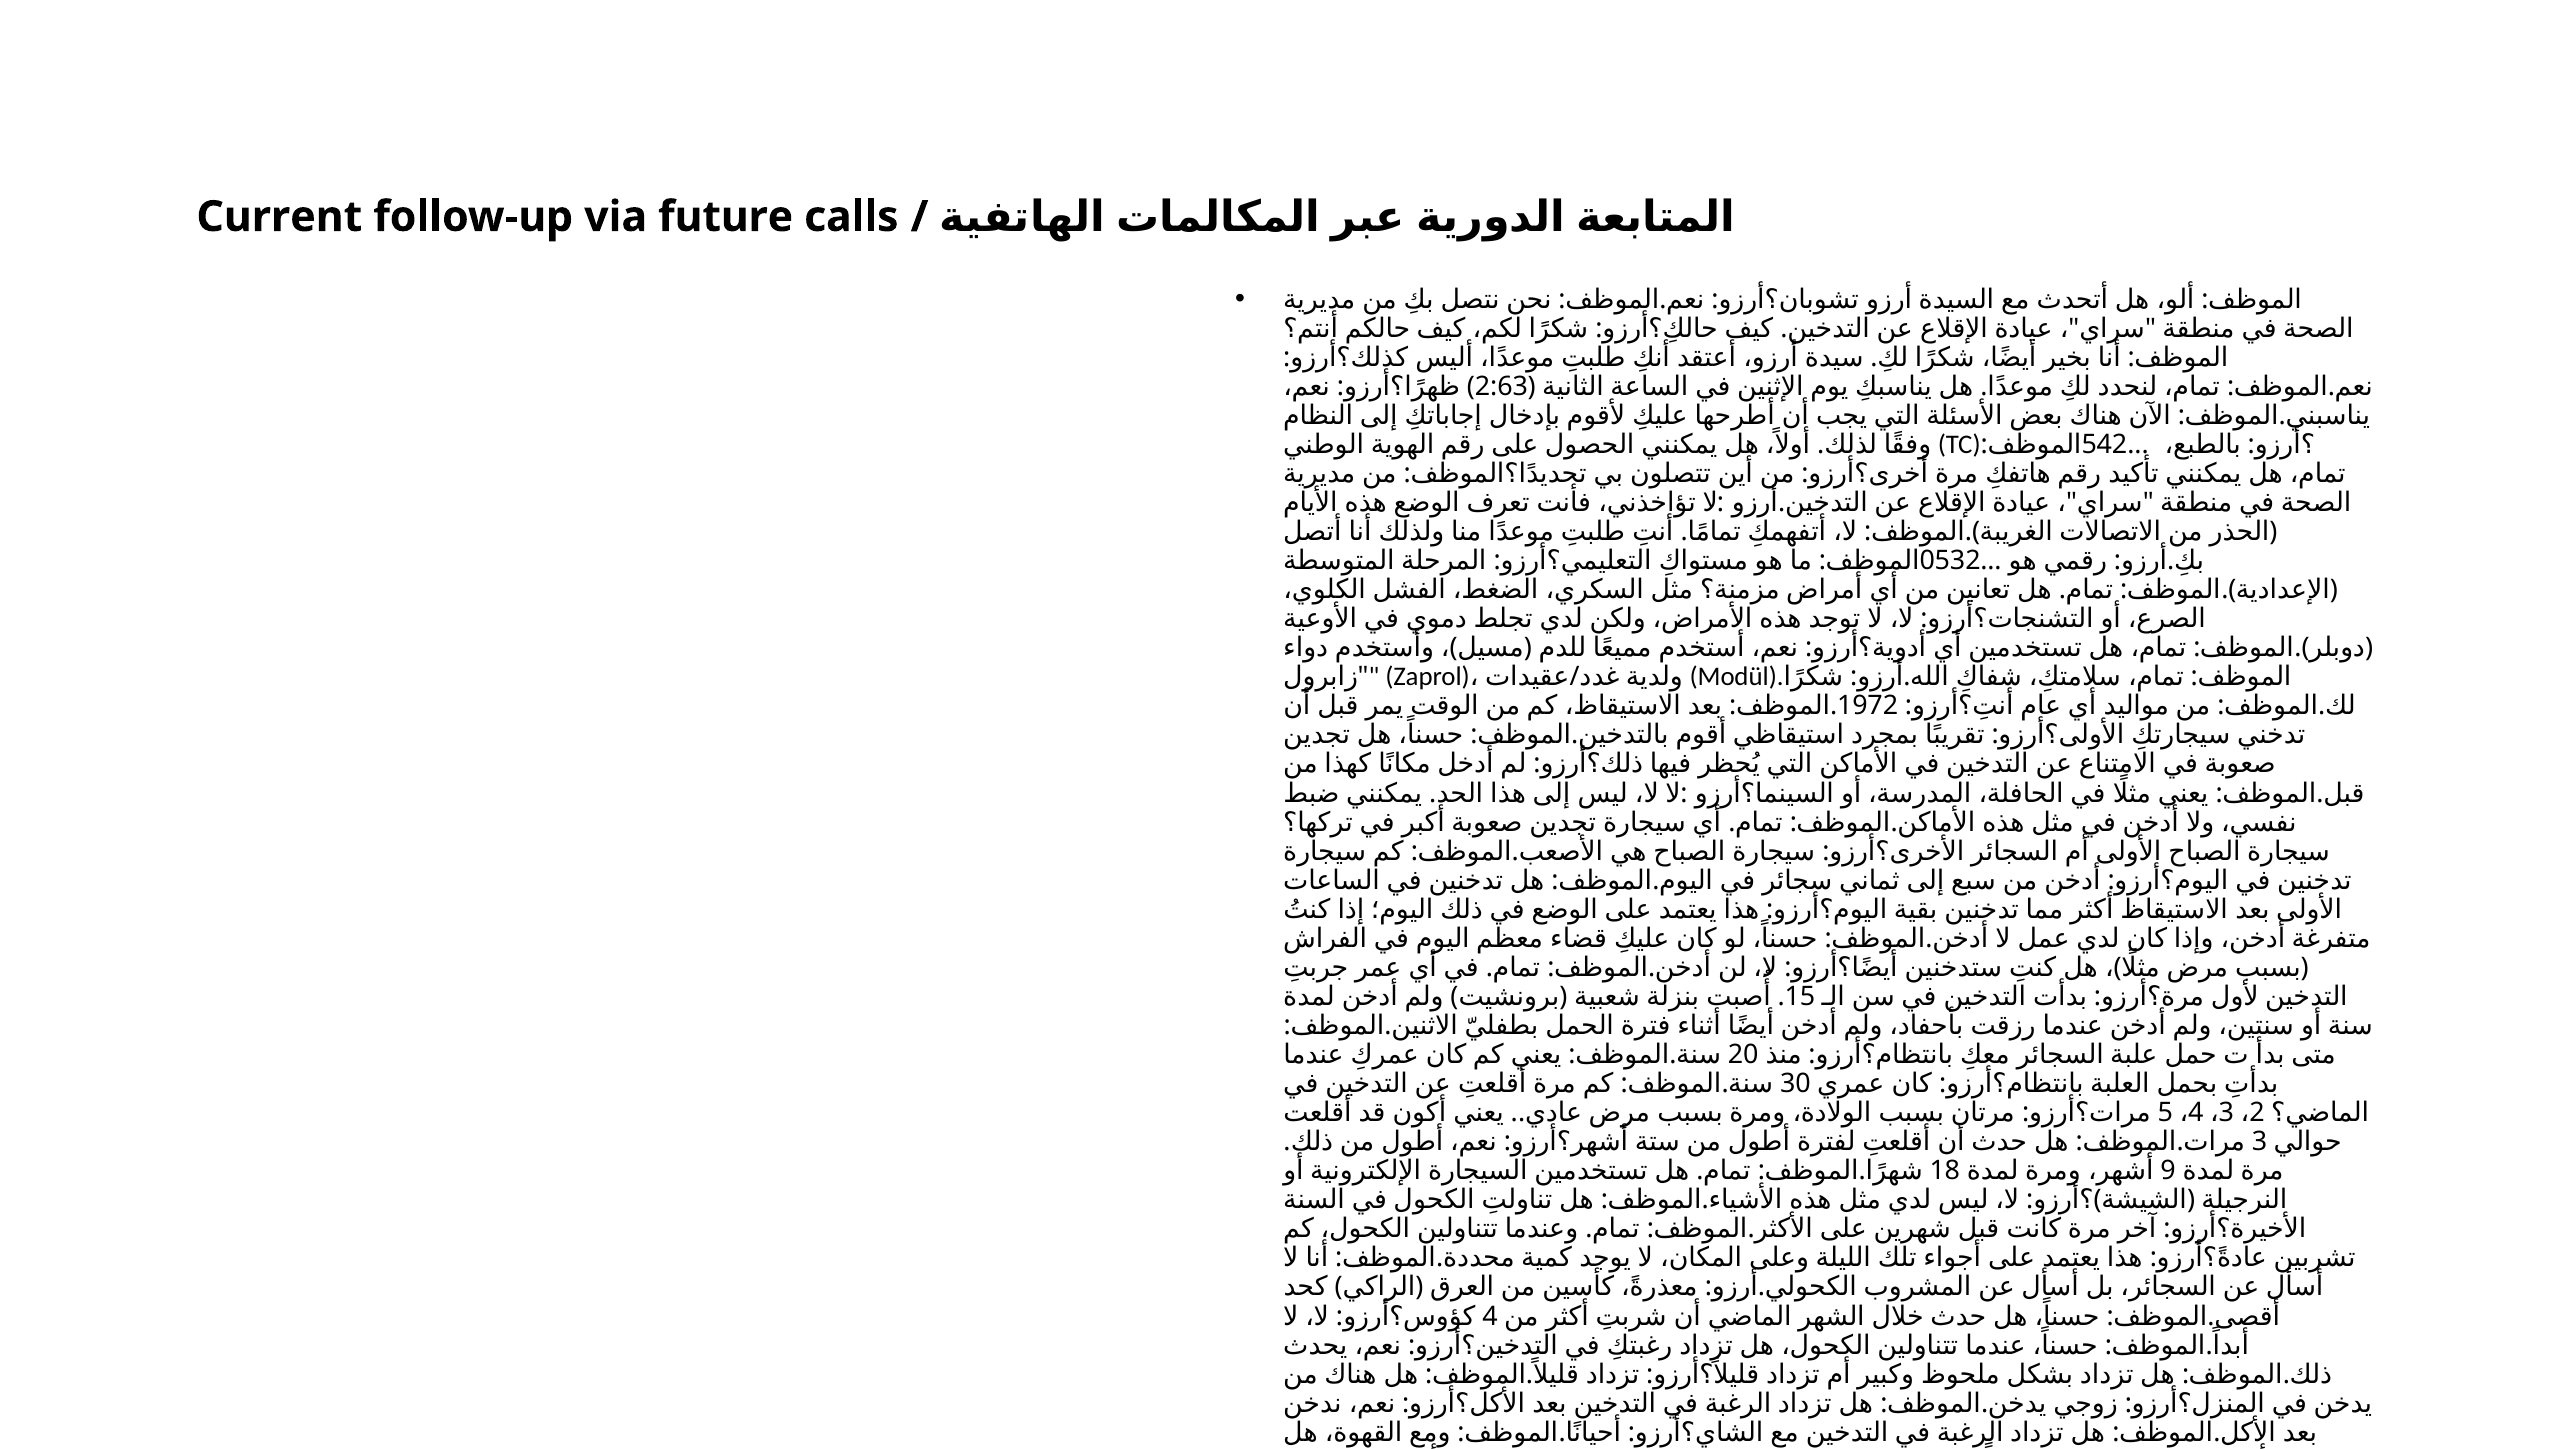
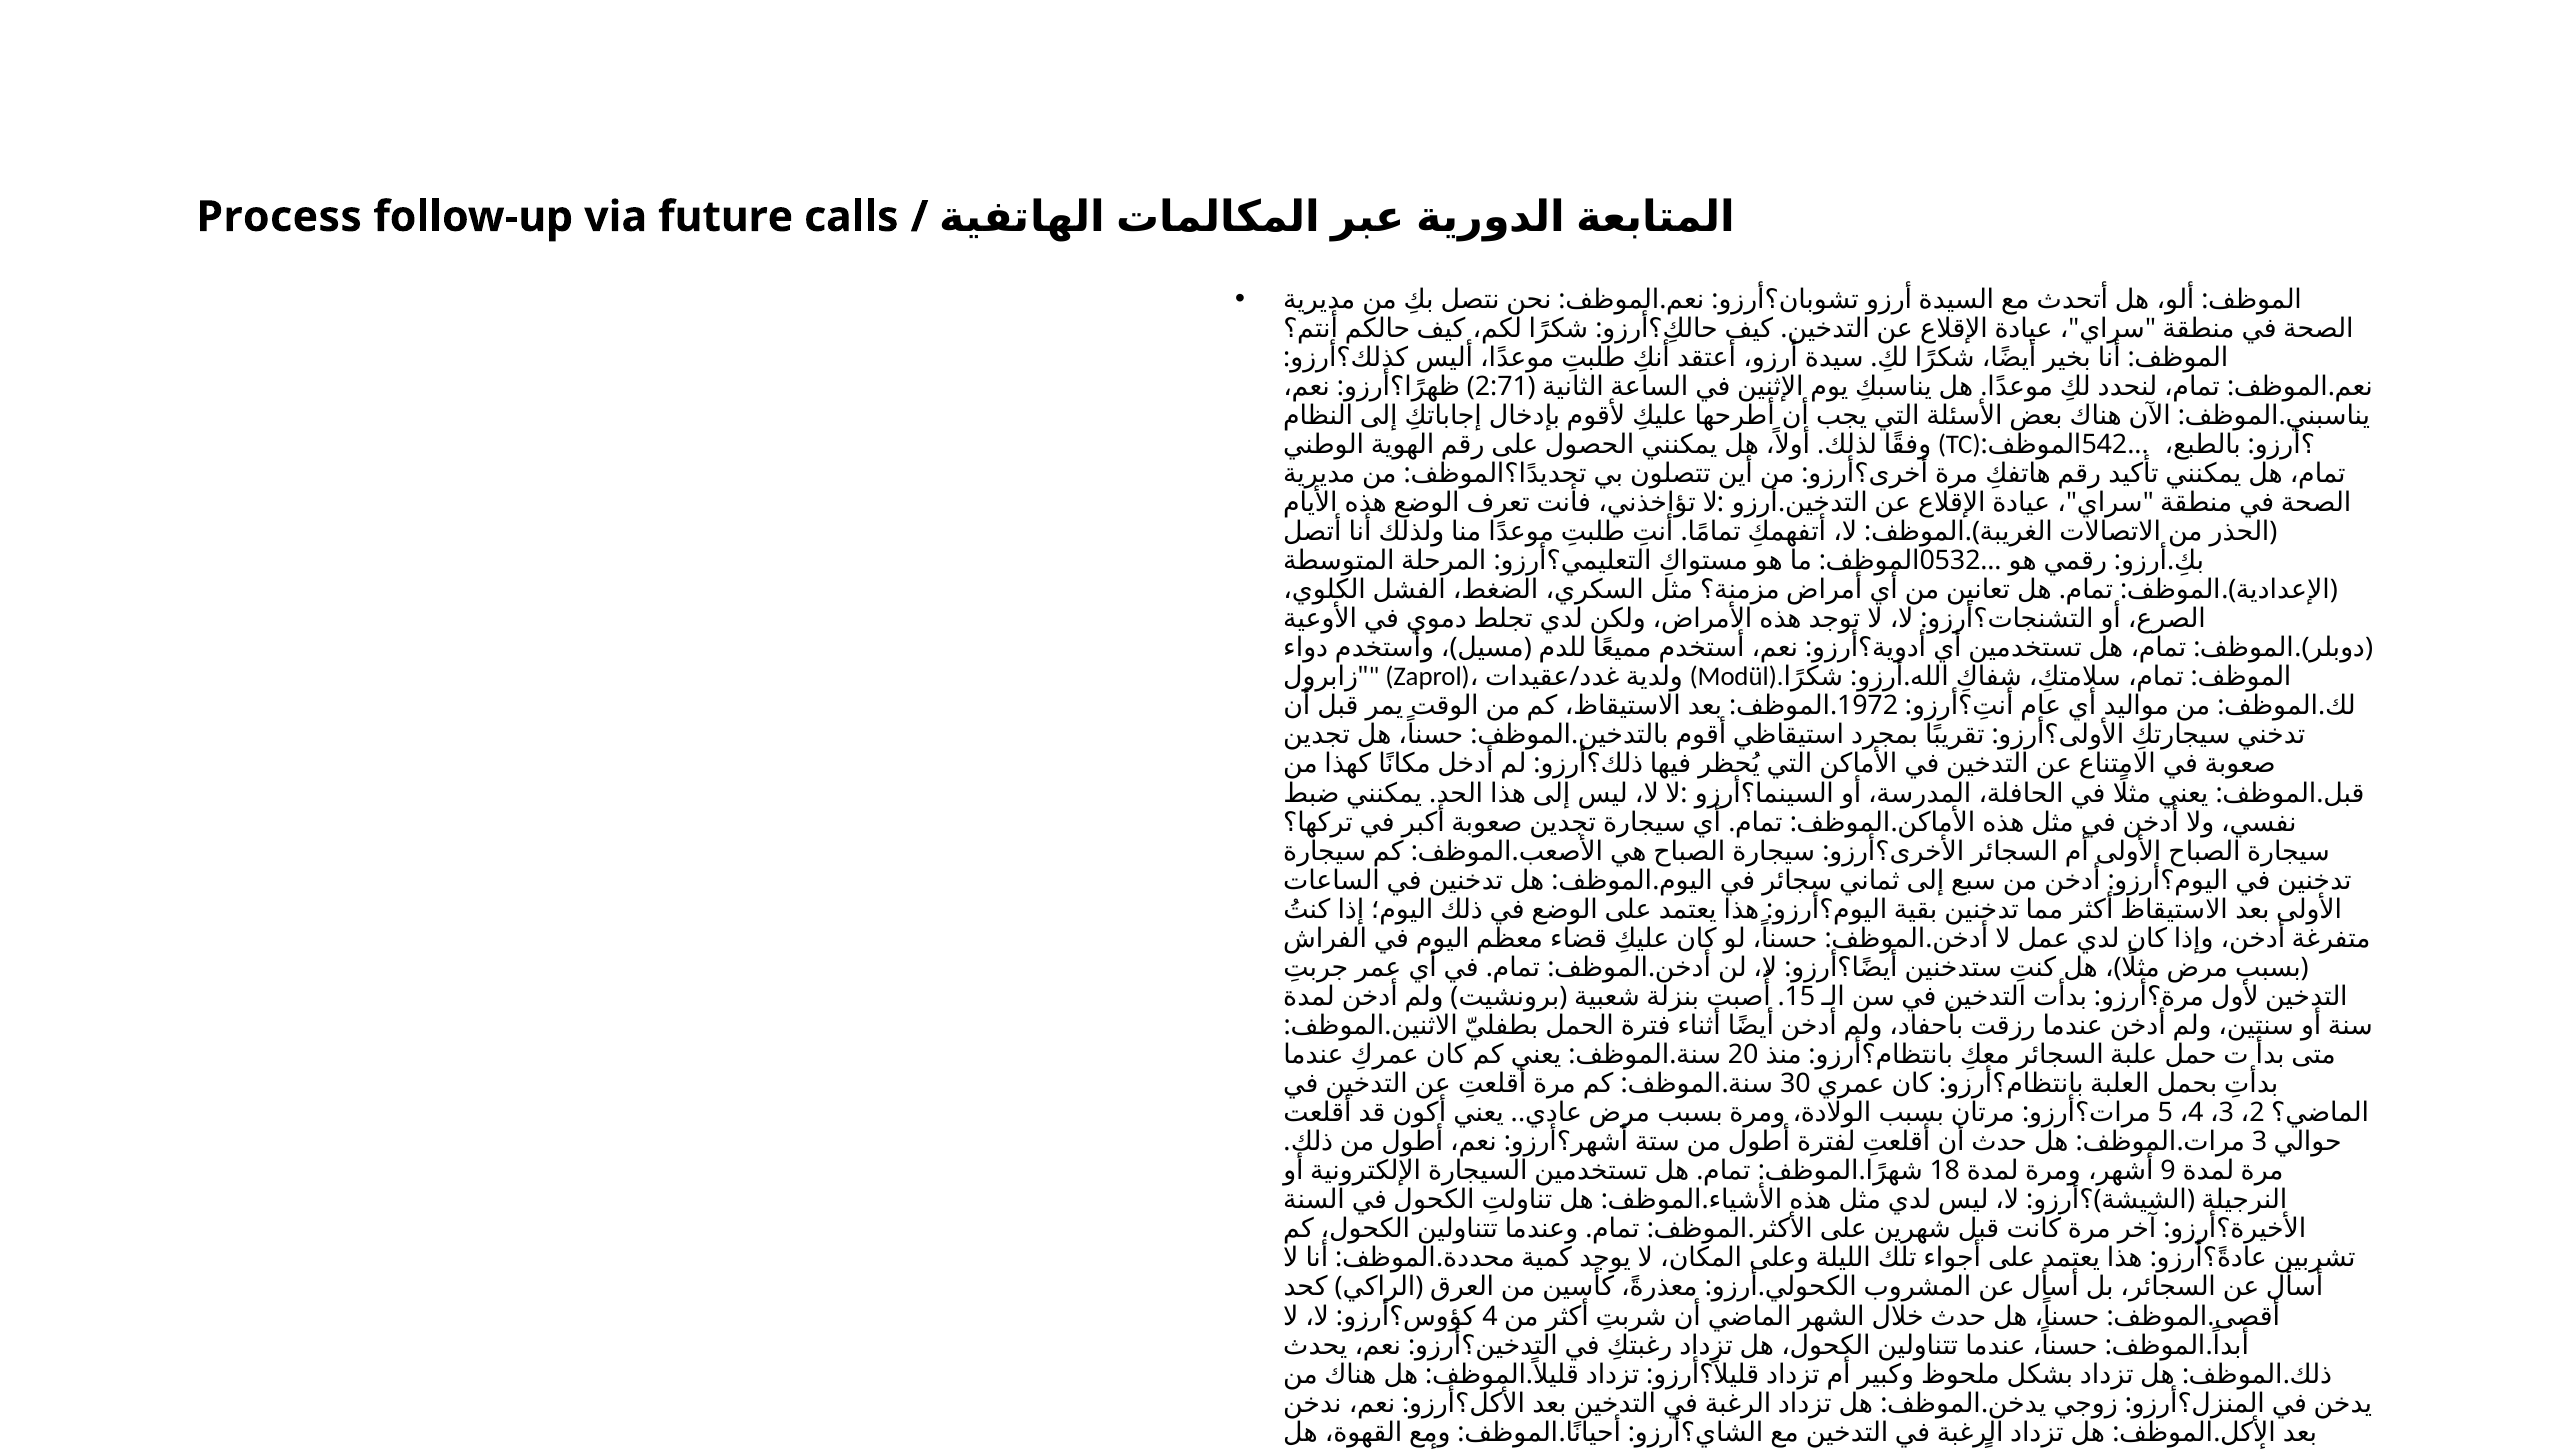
Current: Current -> Process
2:63: 2:63 -> 2:71
